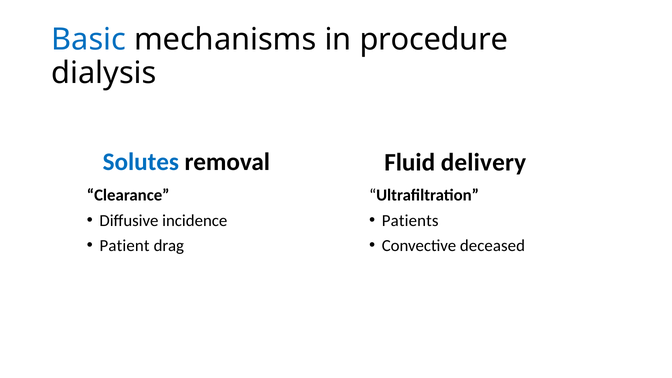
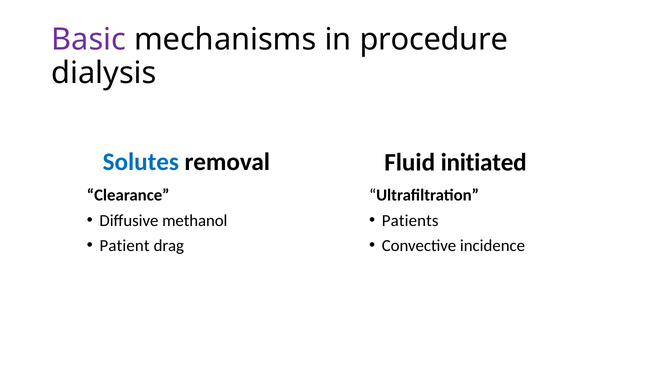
Basic colour: blue -> purple
delivery: delivery -> initiated
incidence: incidence -> methanol
deceased: deceased -> incidence
